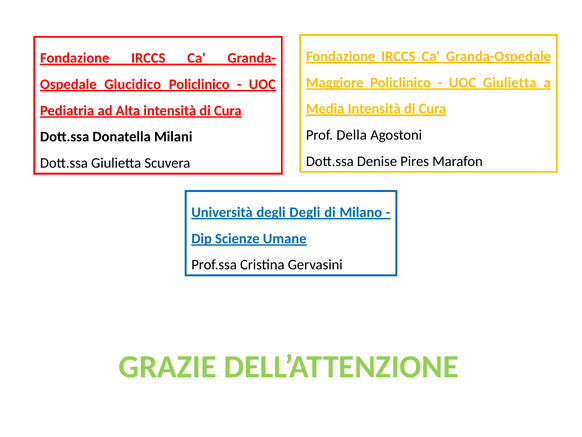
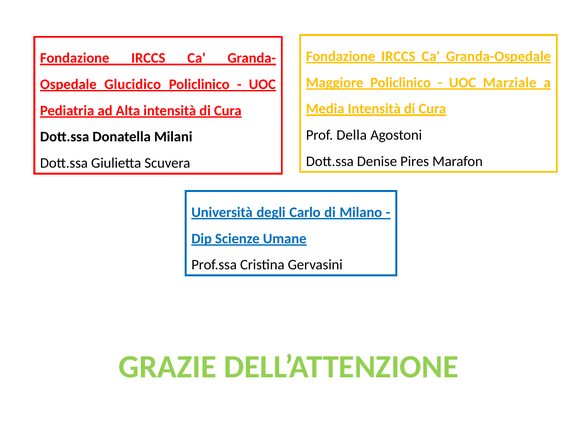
UOC Giulietta: Giulietta -> Marziale
degli Degli: Degli -> Carlo
